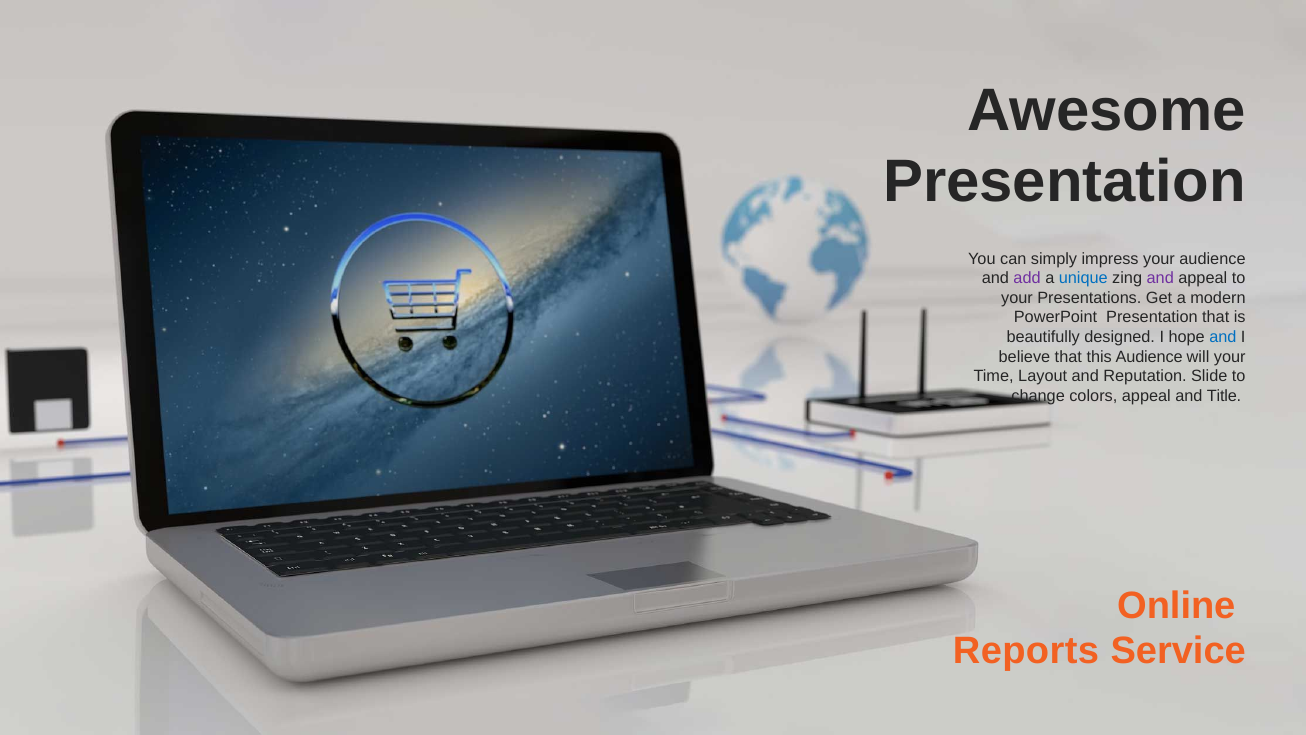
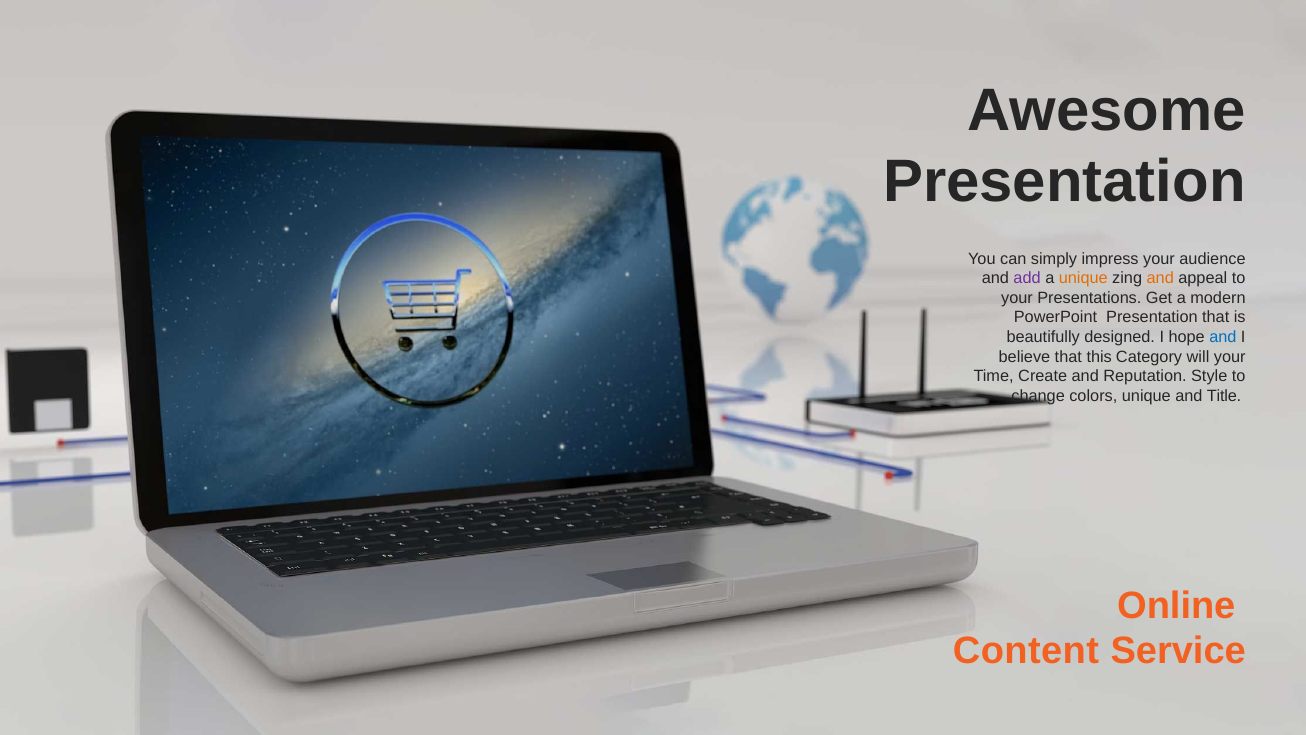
unique at (1083, 278) colour: blue -> orange
and at (1160, 278) colour: purple -> orange
this Audience: Audience -> Category
Layout: Layout -> Create
Slide: Slide -> Style
colors appeal: appeal -> unique
Reports: Reports -> Content
